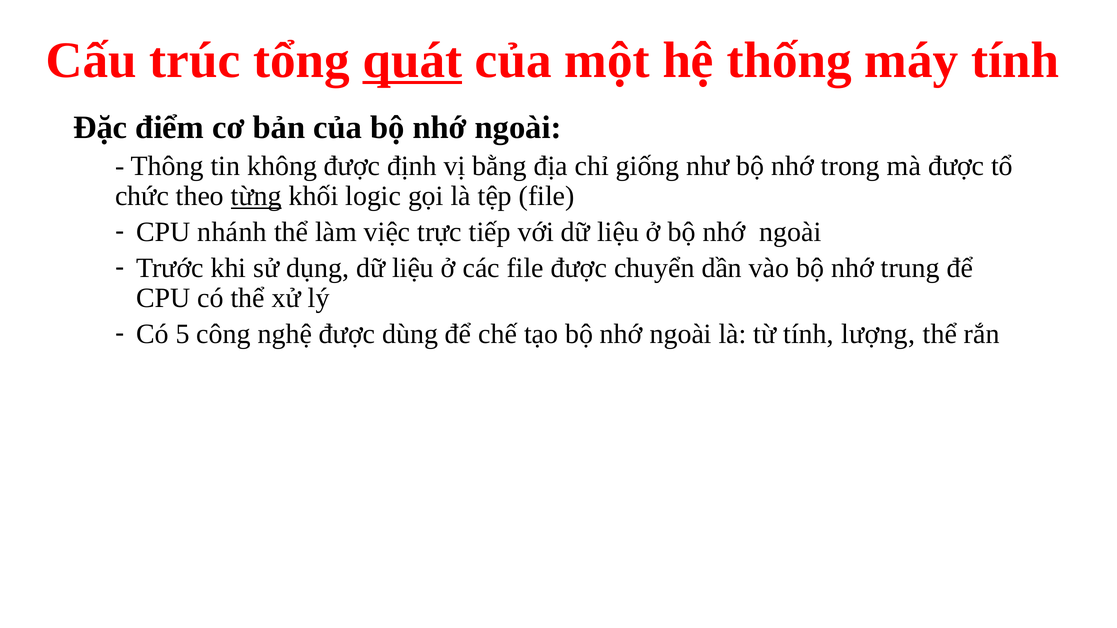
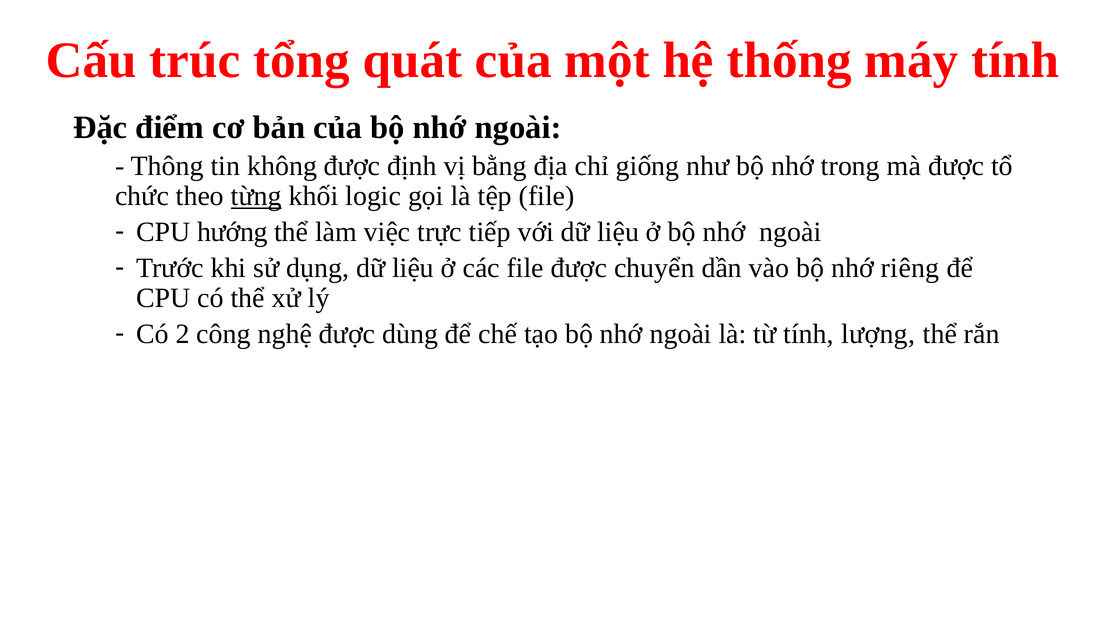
quát underline: present -> none
nhánh: nhánh -> hướng
trung: trung -> riêng
5: 5 -> 2
